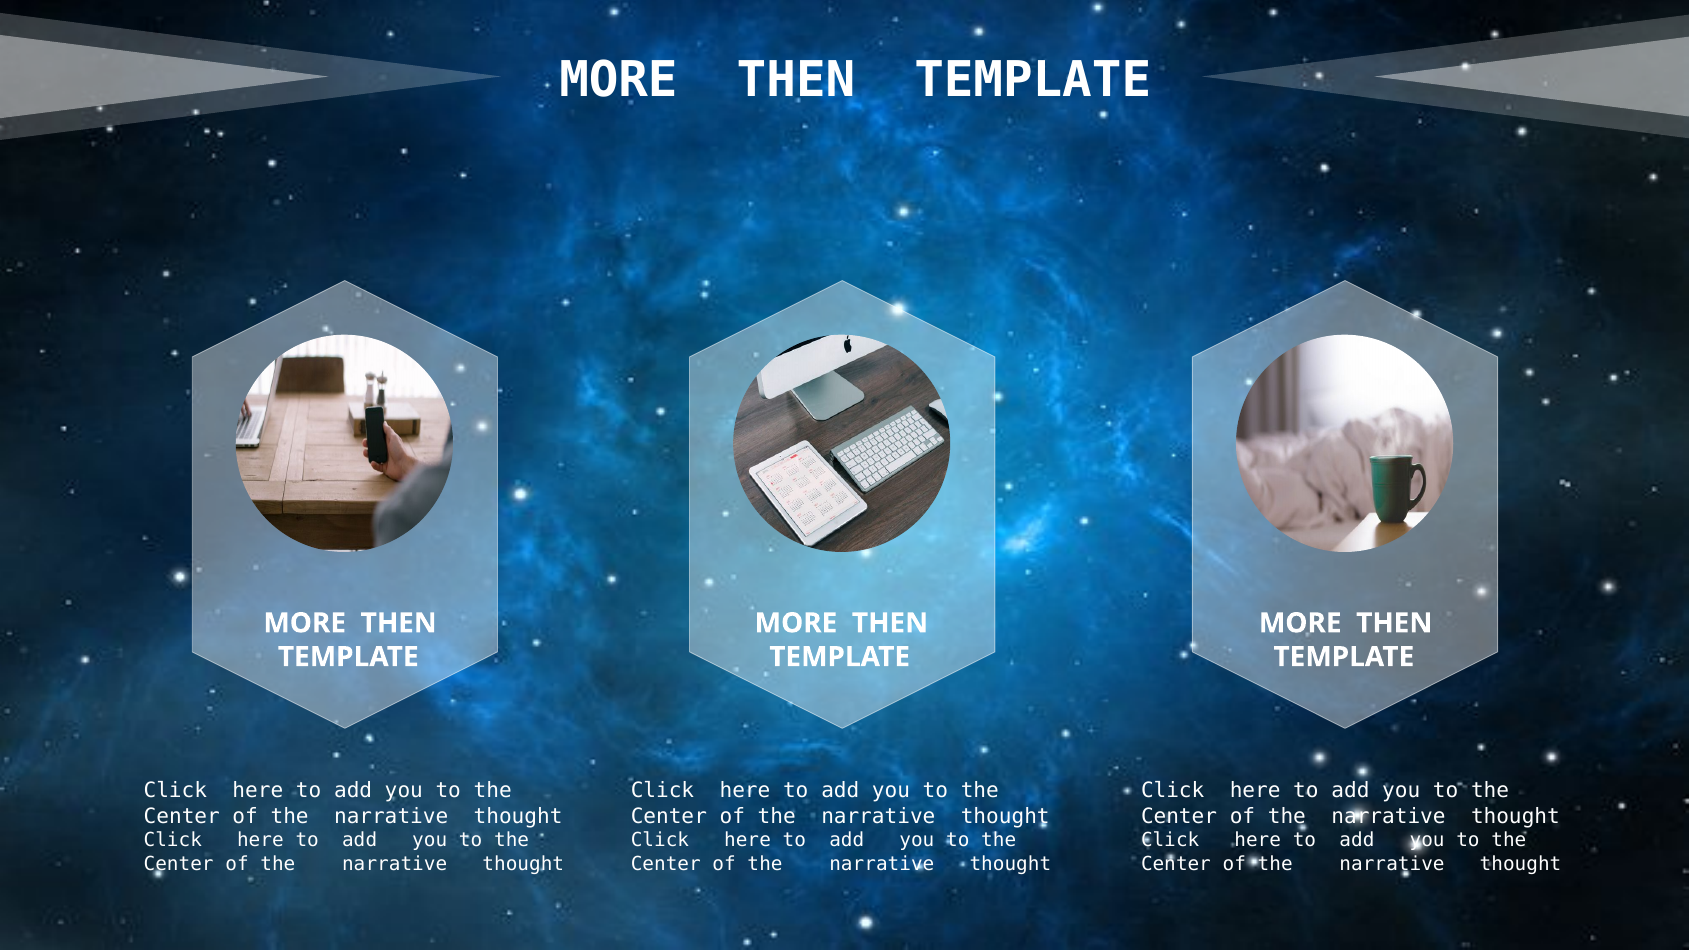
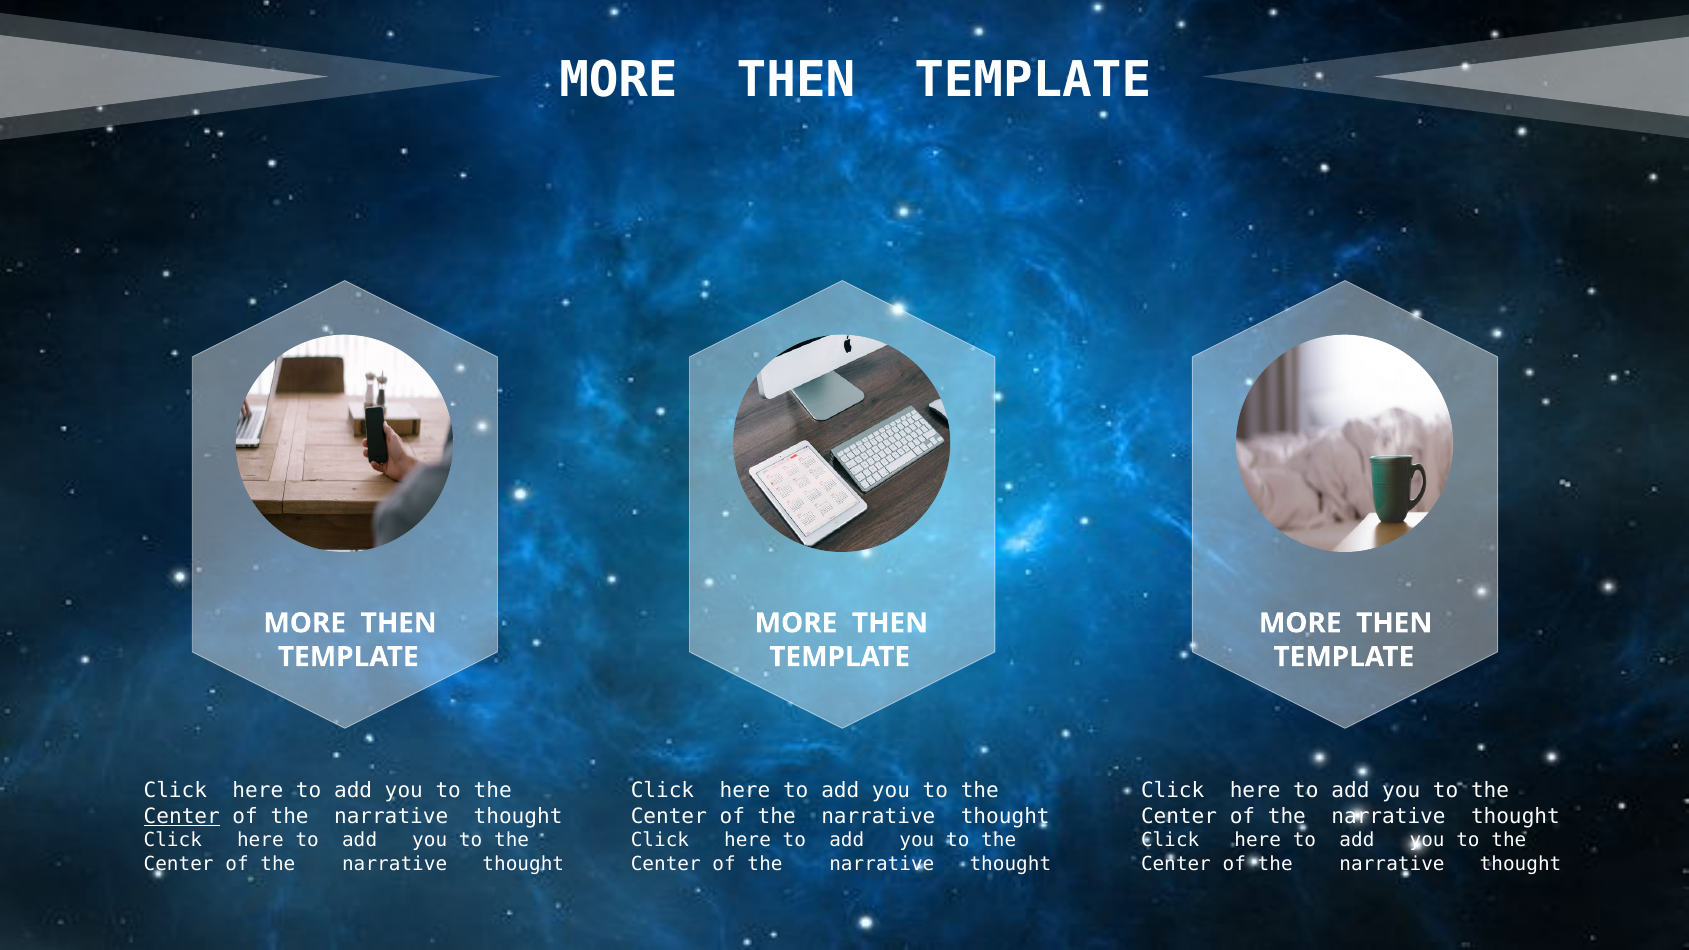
Center at (182, 816) underline: none -> present
